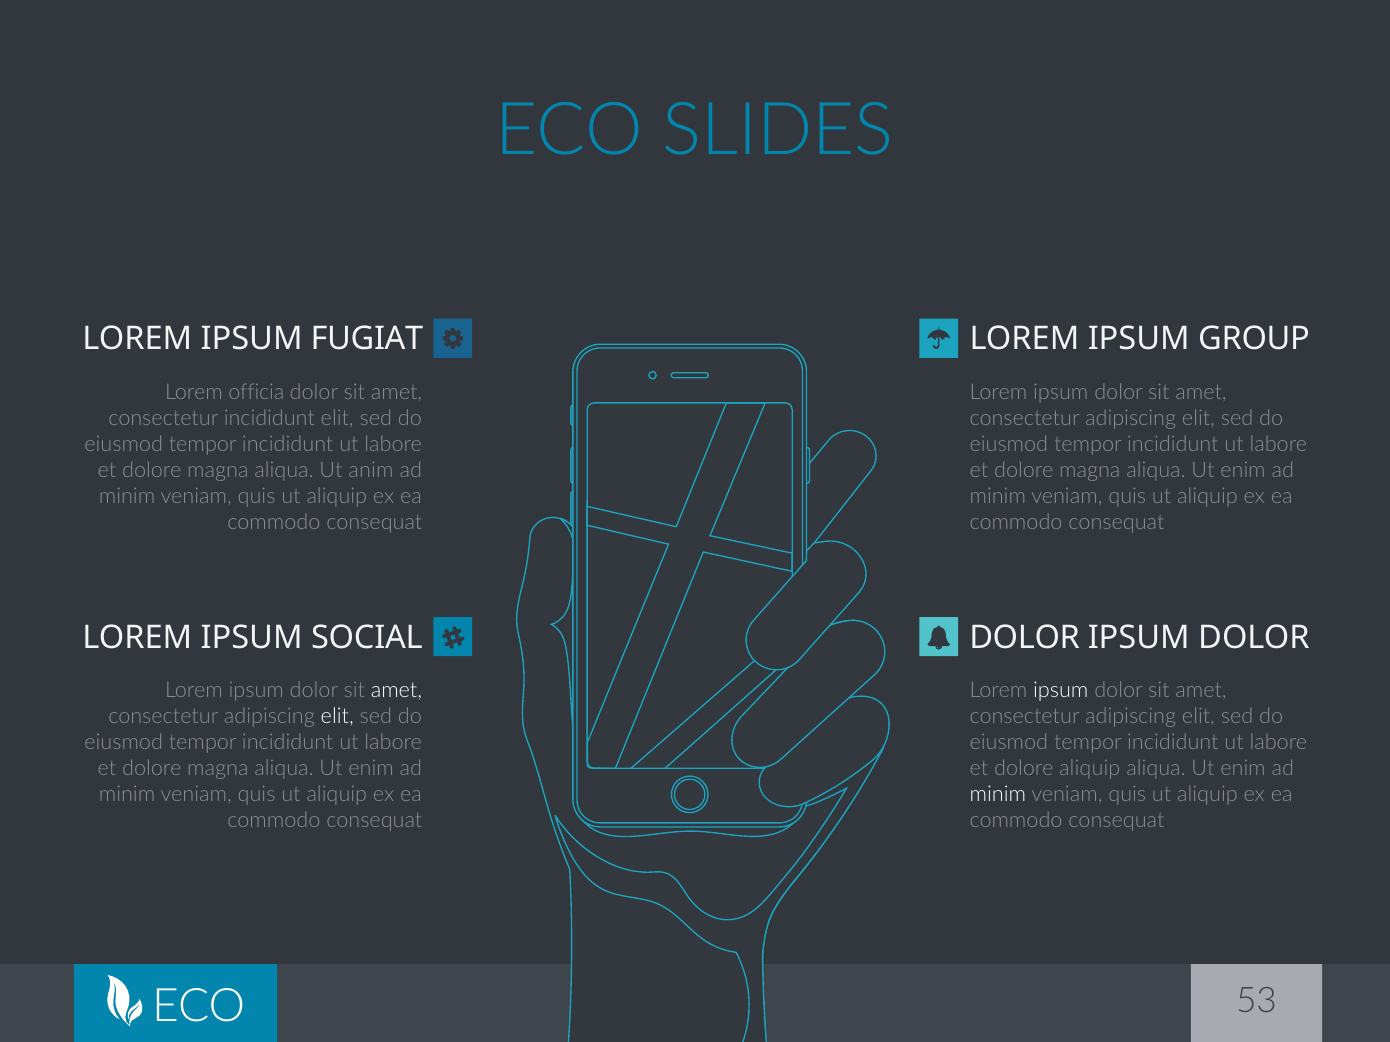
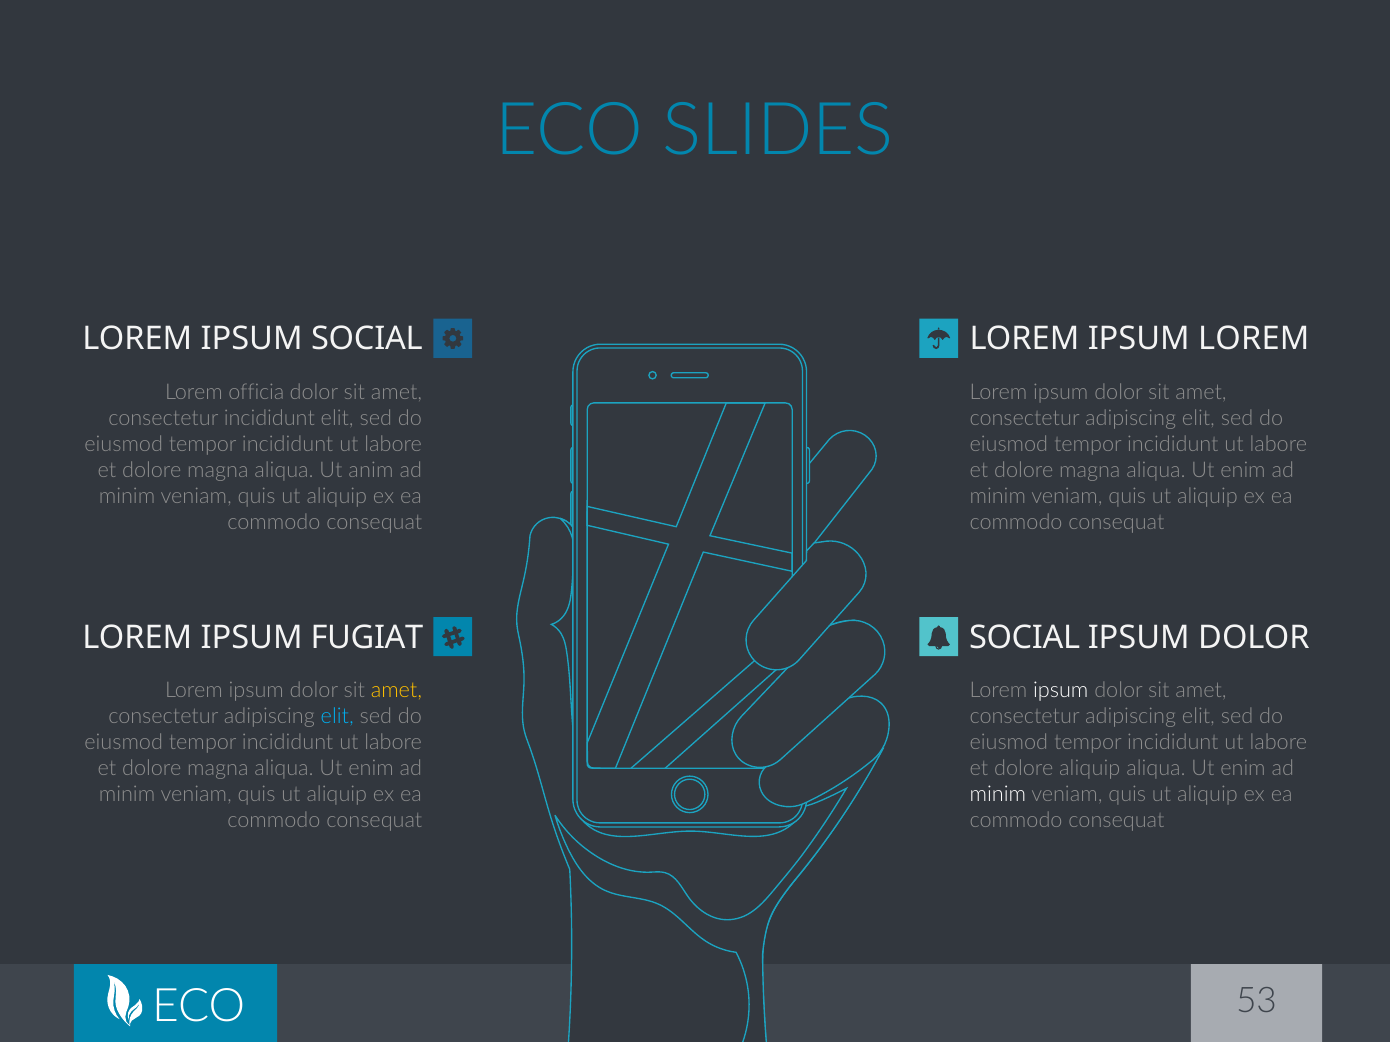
IPSUM FUGIAT: FUGIAT -> SOCIAL
IPSUM GROUP: GROUP -> LOREM
SOCIAL: SOCIAL -> FUGIAT
DOLOR at (1025, 638): DOLOR -> SOCIAL
amet at (396, 691) colour: white -> yellow
elit at (337, 717) colour: white -> light blue
